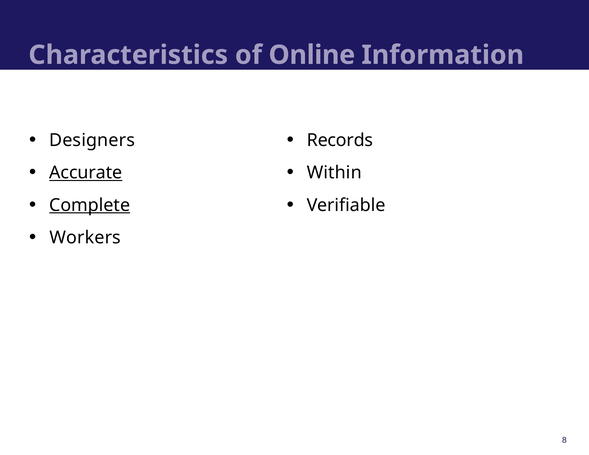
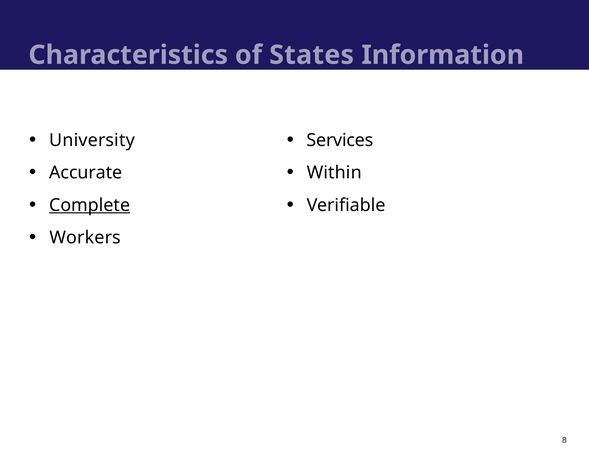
Online: Online -> States
Designers: Designers -> University
Records: Records -> Services
Accurate underline: present -> none
